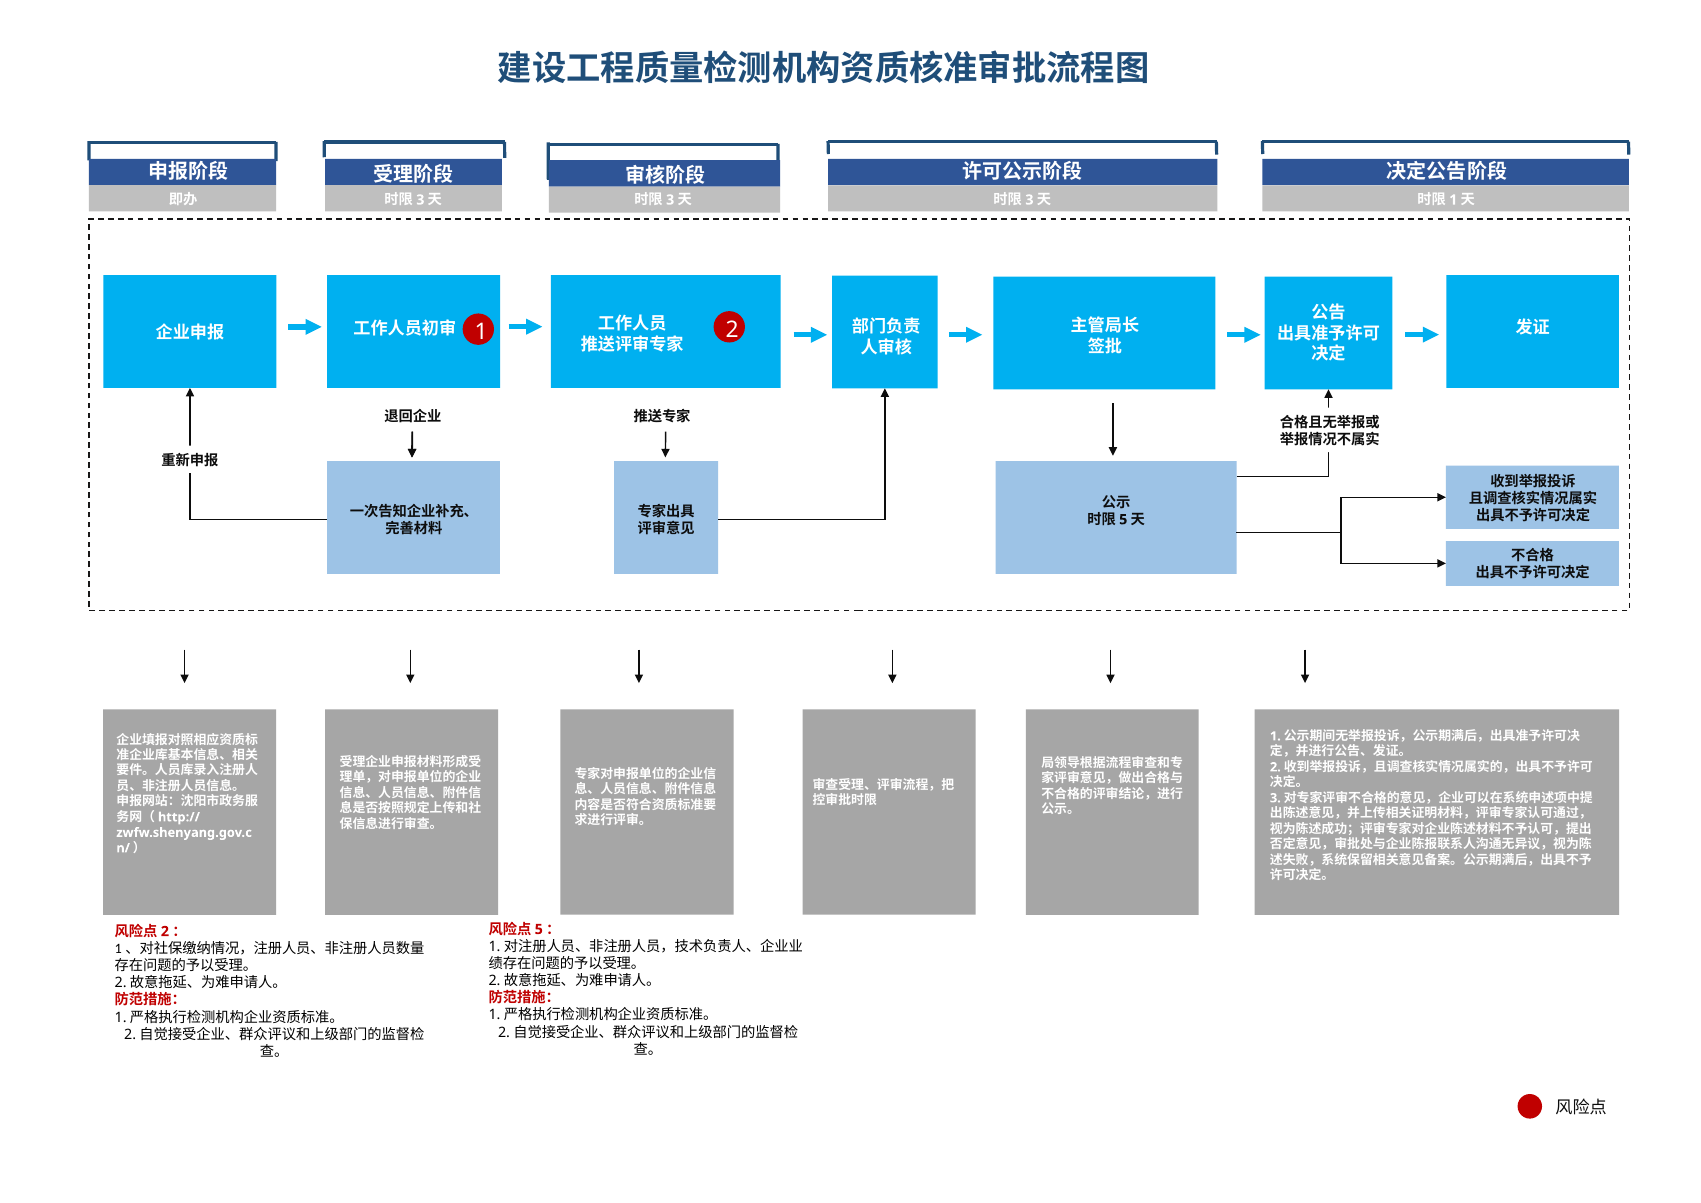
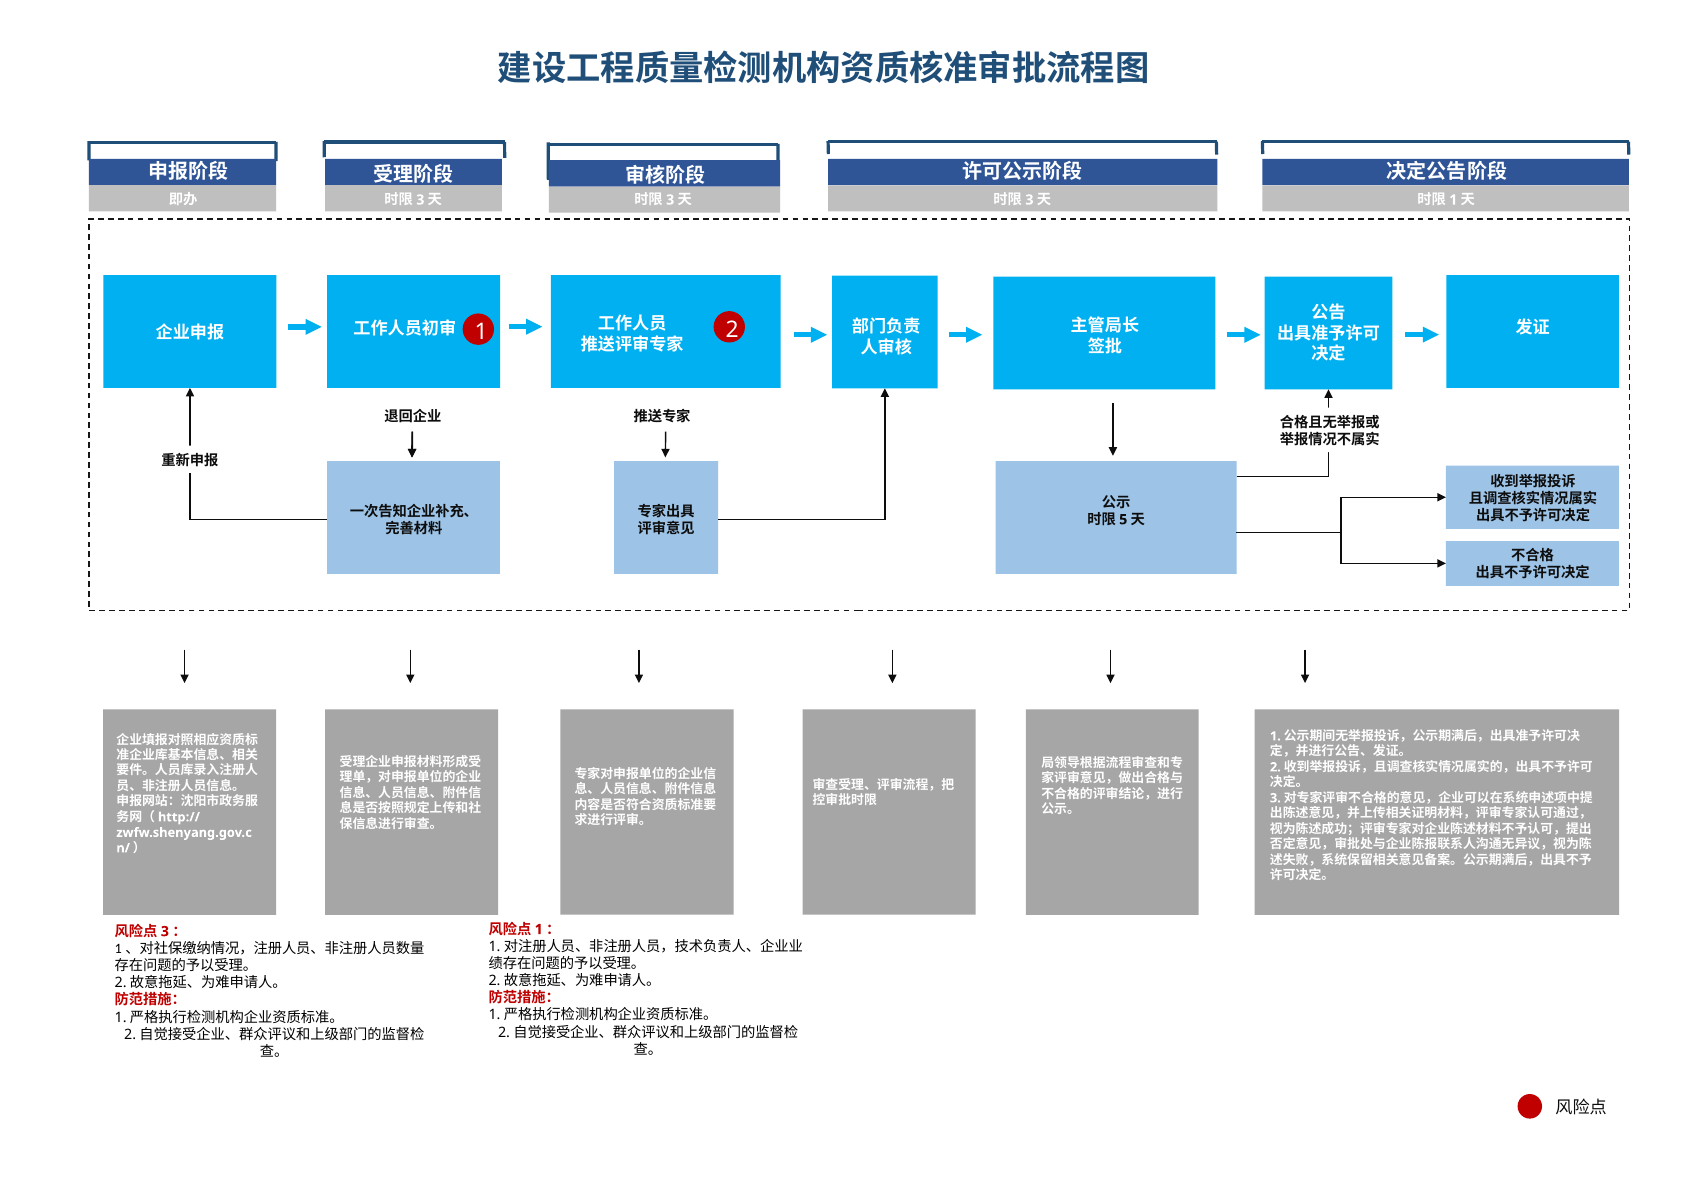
5 at (539, 929): 5 -> 1
2 at (165, 931): 2 -> 3
